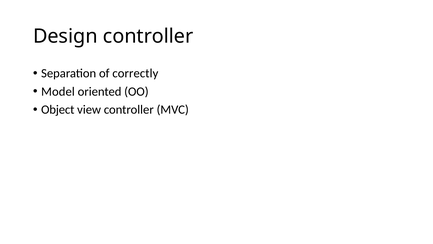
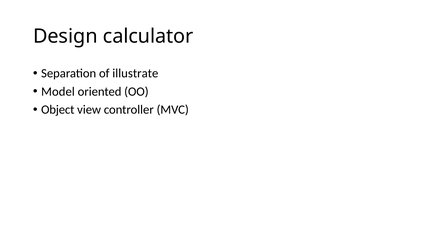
Design controller: controller -> calculator
correctly: correctly -> illustrate
